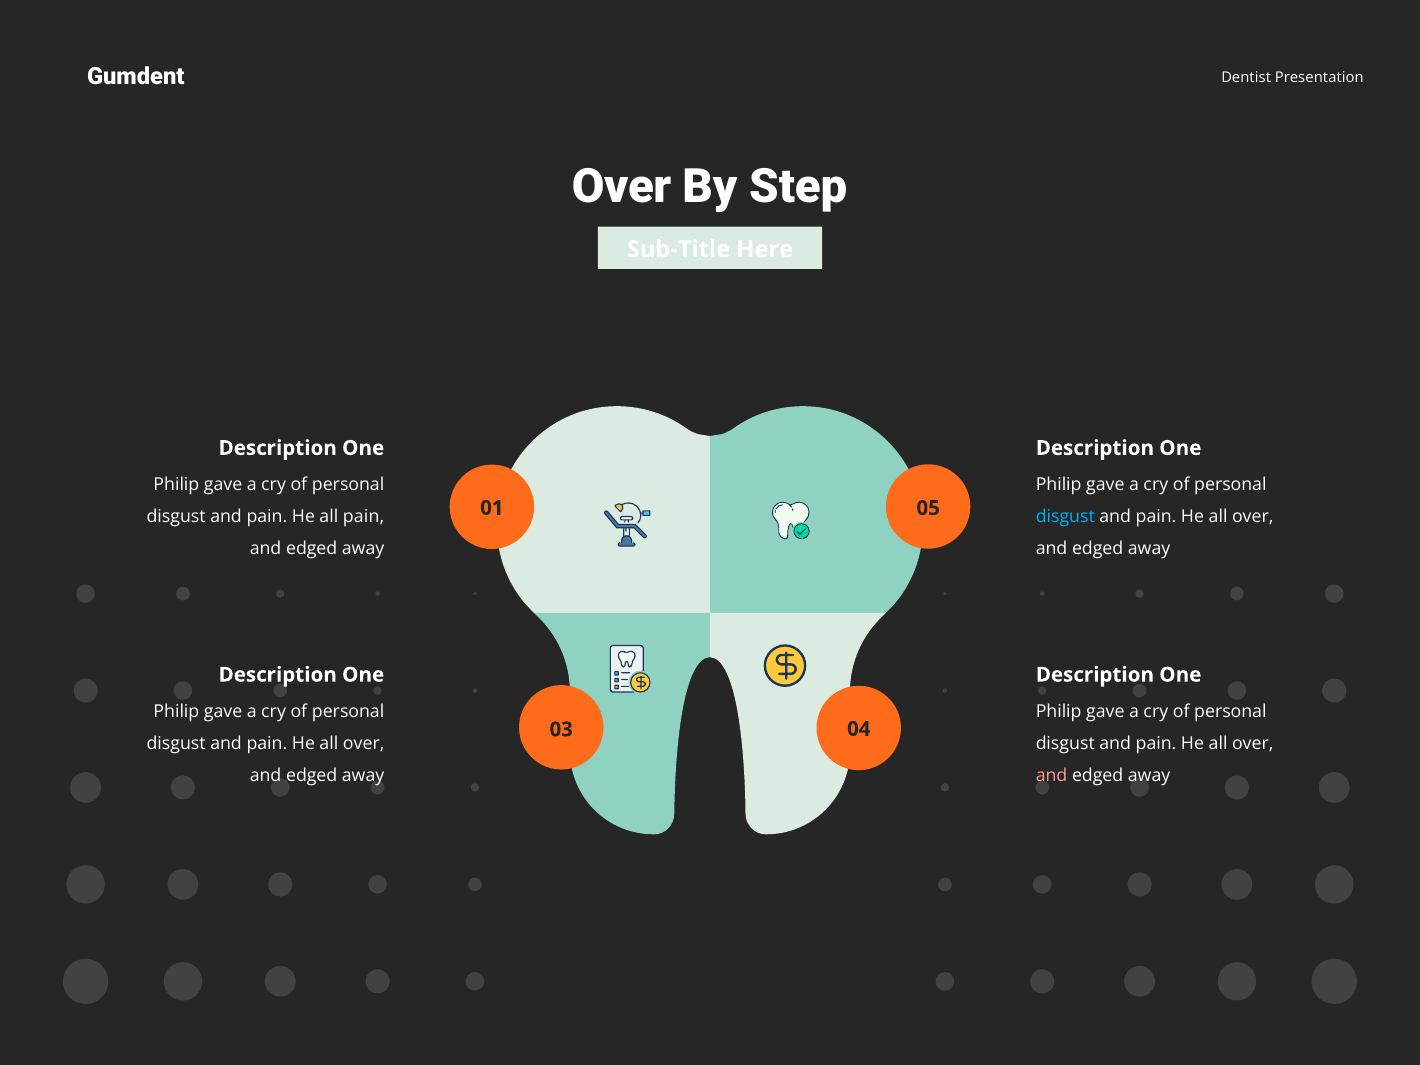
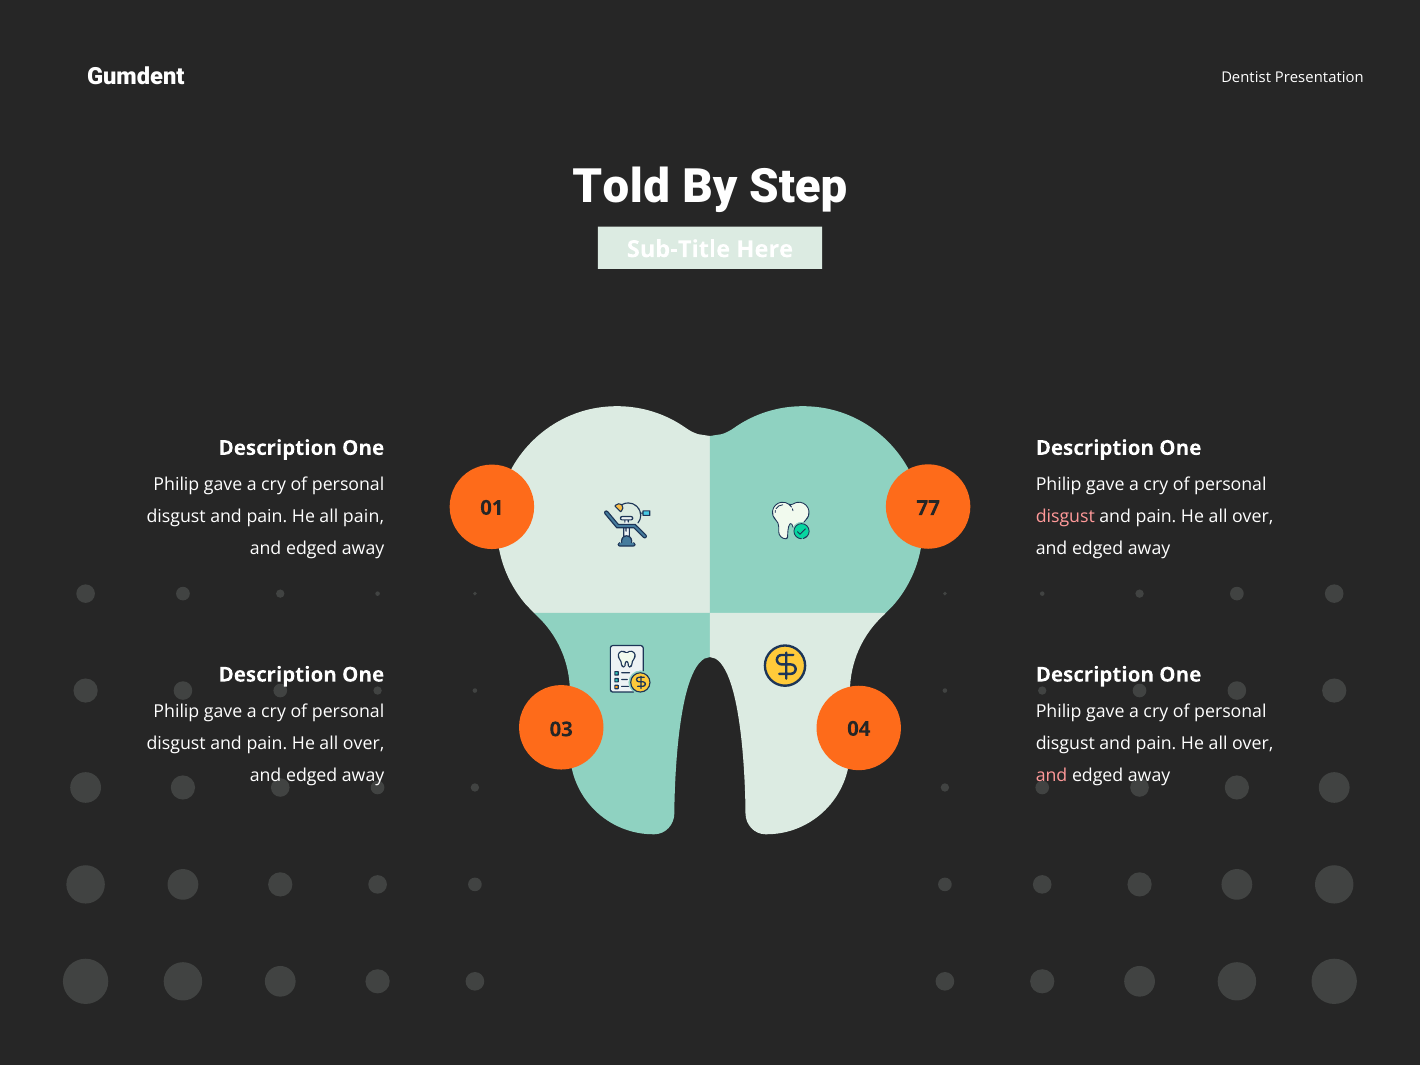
Over at (622, 187): Over -> Told
05: 05 -> 77
disgust at (1065, 517) colour: light blue -> pink
